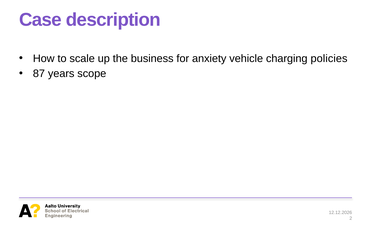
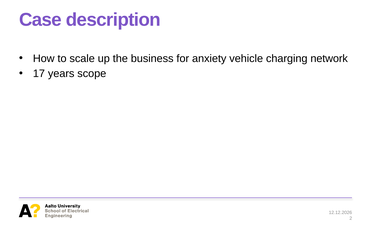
policies: policies -> network
87: 87 -> 17
